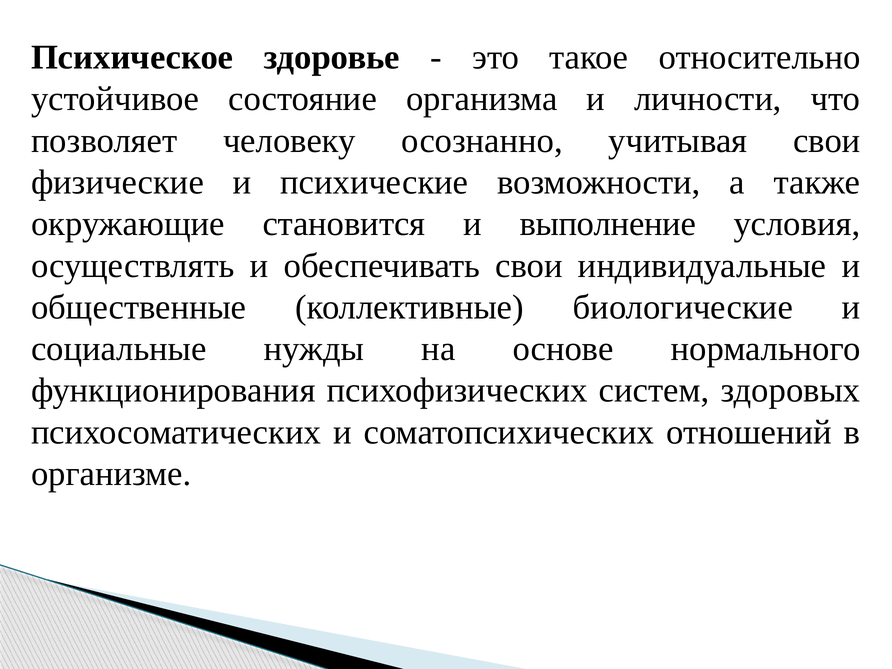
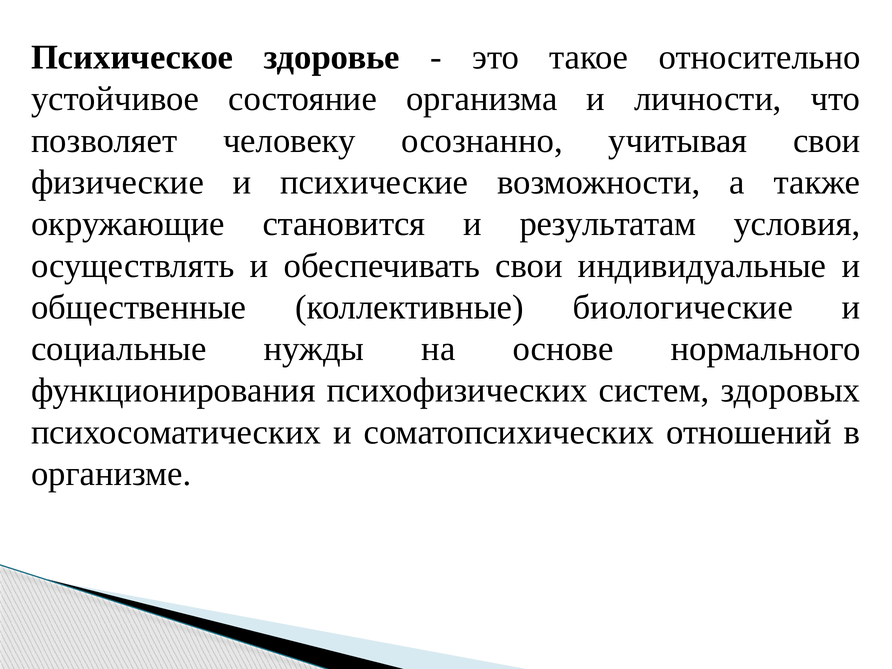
выполнение: выполнение -> результатам
